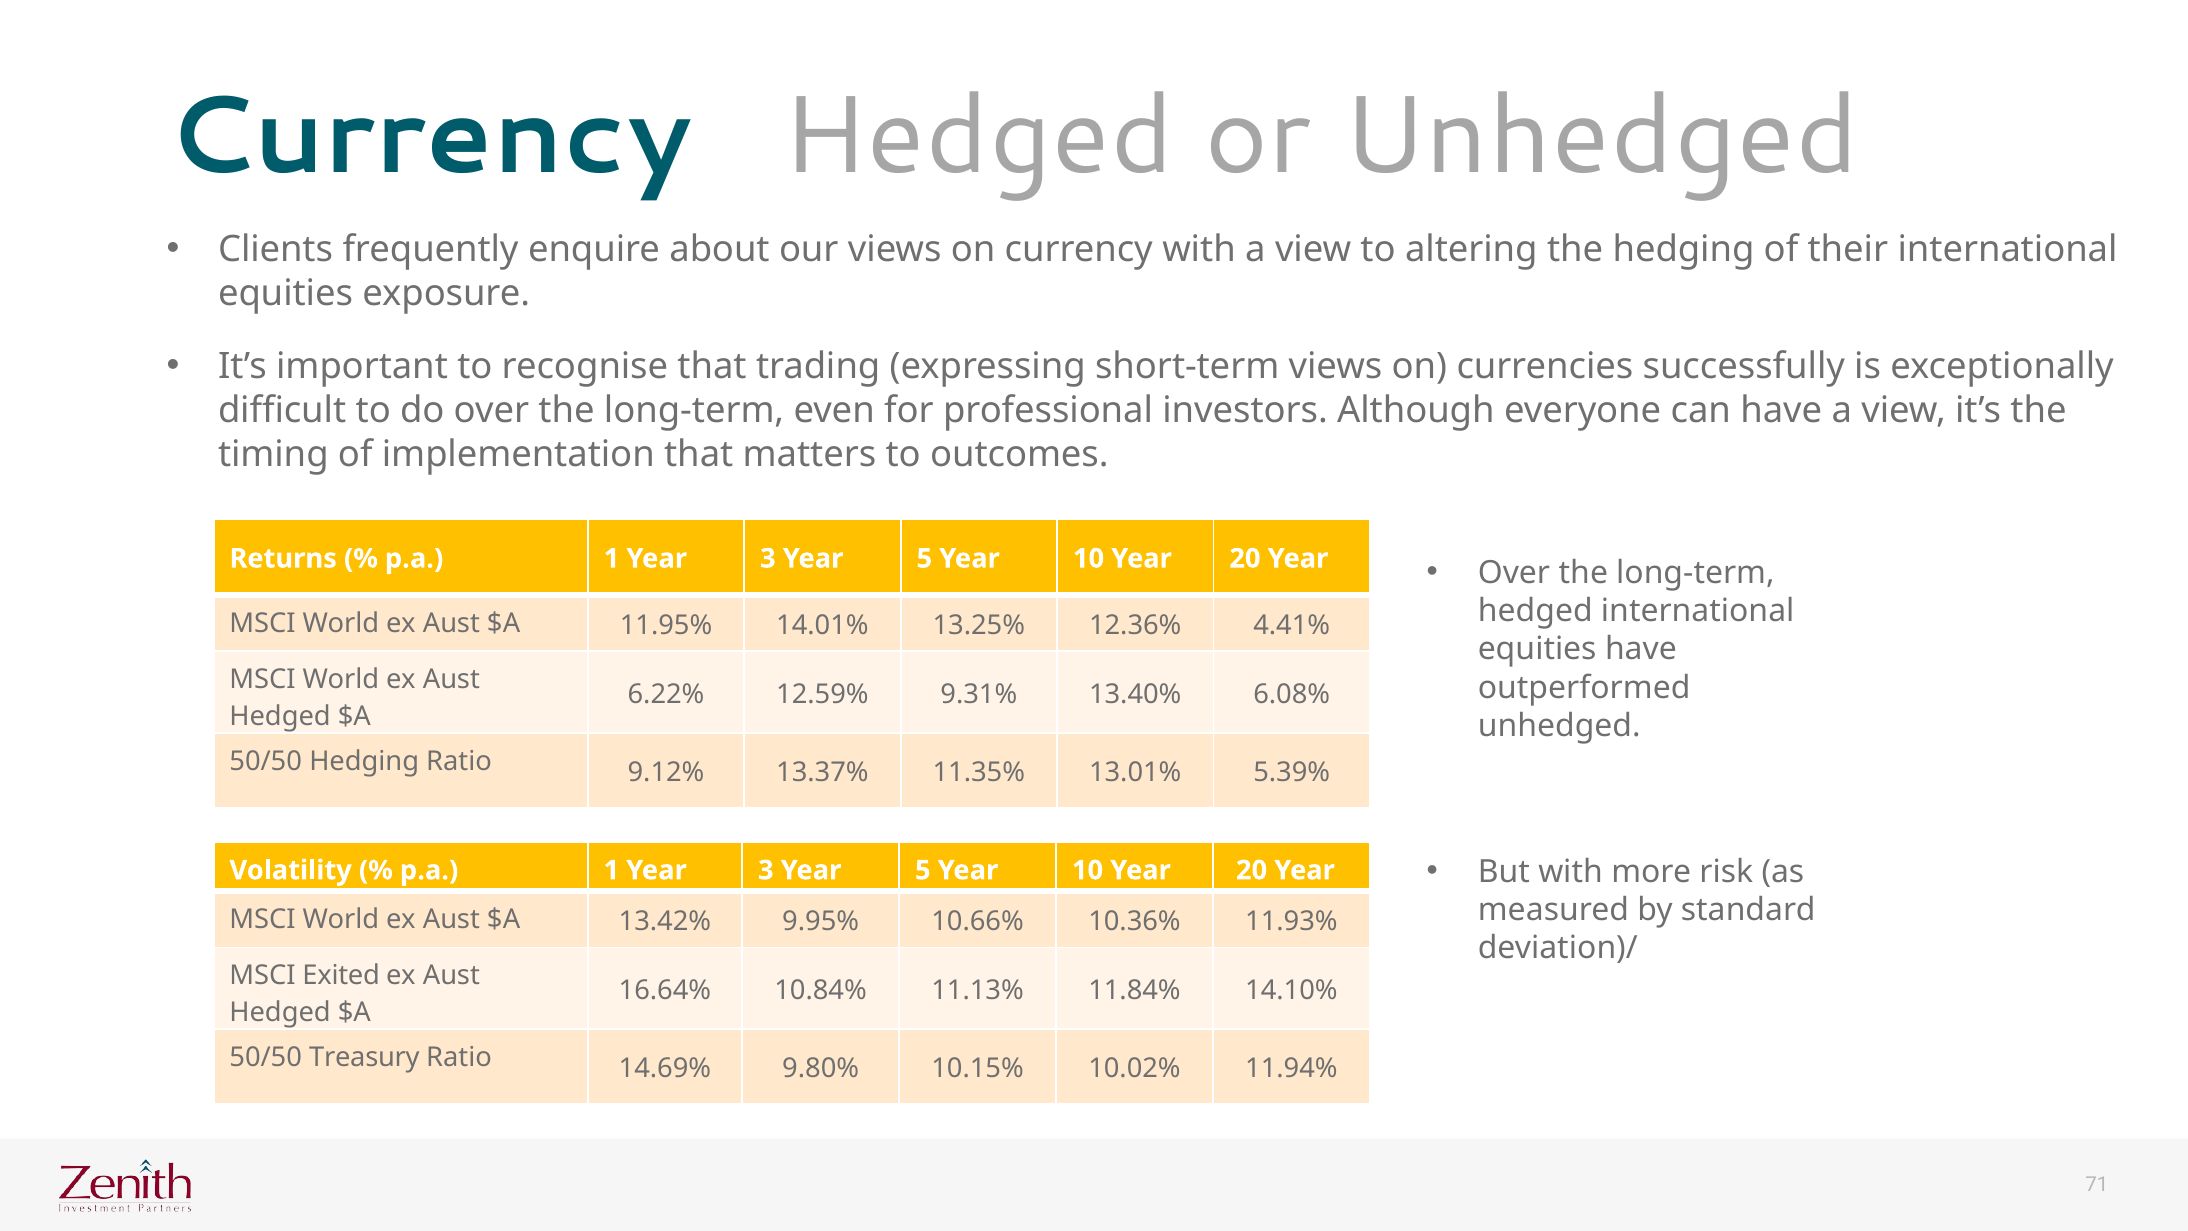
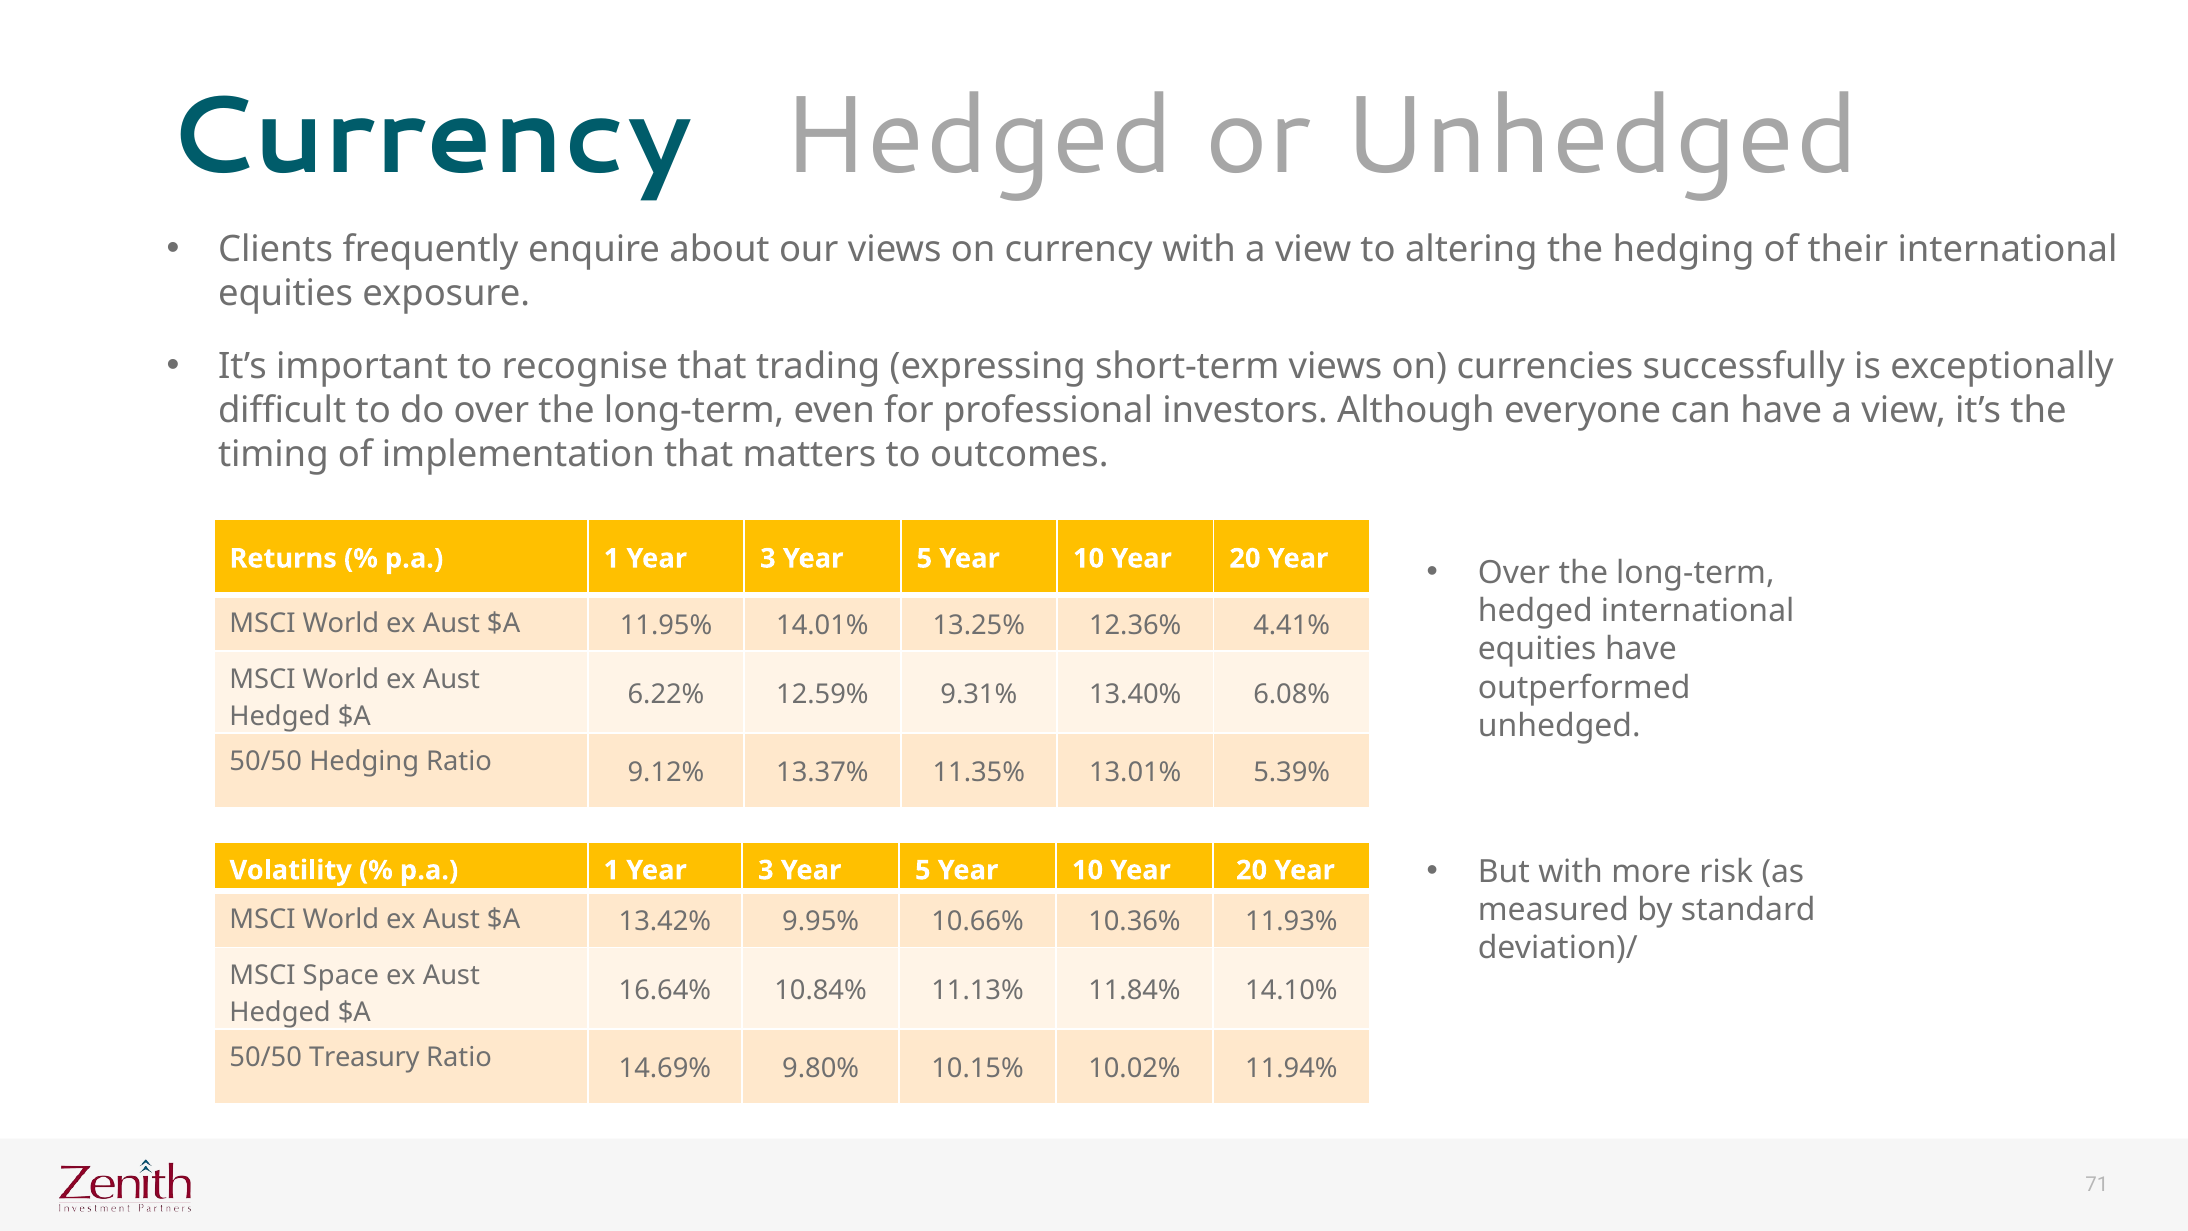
Exited: Exited -> Space
